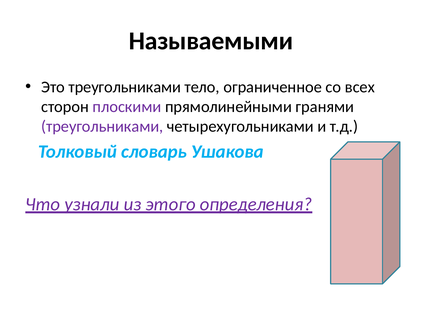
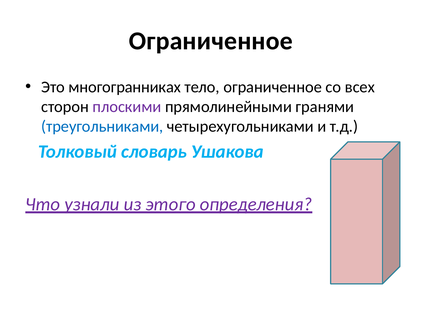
Называемыми at (211, 41): Называемыми -> Ограниченное
Это треугольниками: треугольниками -> многогранниках
треугольниками at (102, 126) colour: purple -> blue
